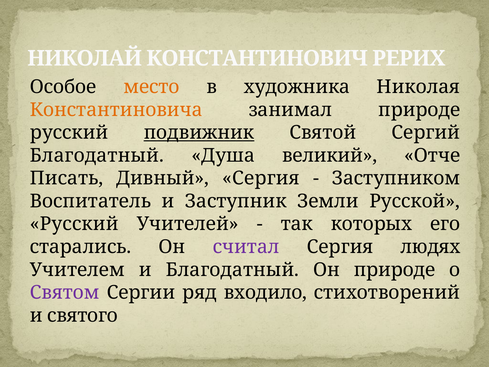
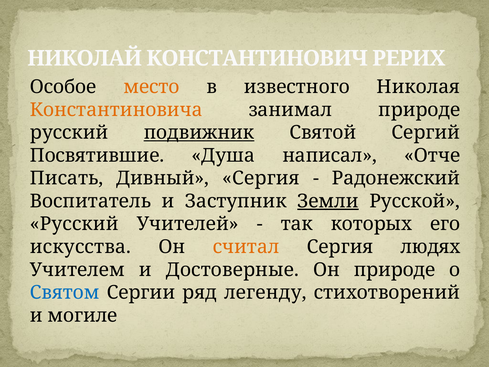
художника: художника -> известного
Благодатный at (97, 155): Благодатный -> Посвятившие
великий: великий -> написал
Заступником: Заступником -> Радонежский
Земли underline: none -> present
старались: старались -> искусства
считал colour: purple -> orange
и Благодатный: Благодатный -> Достоверные
Святом colour: purple -> blue
входило: входило -> легенду
святого: святого -> могиле
